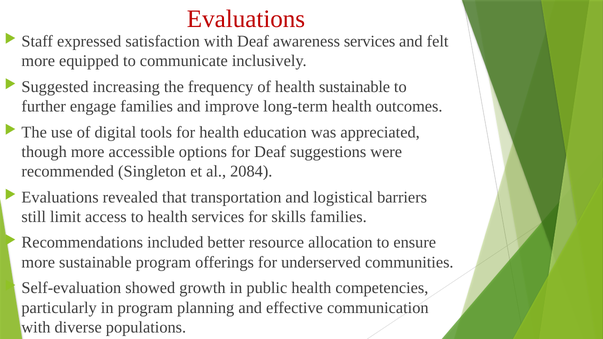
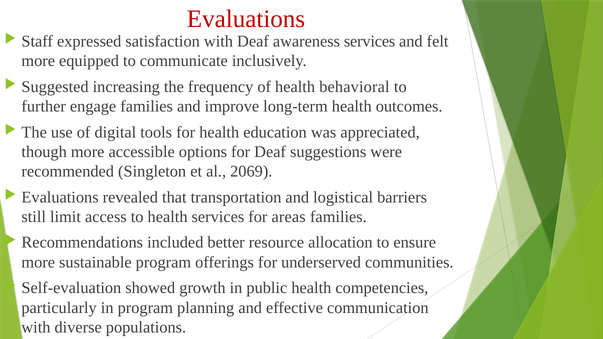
health sustainable: sustainable -> behavioral
2084: 2084 -> 2069
skills: skills -> areas
